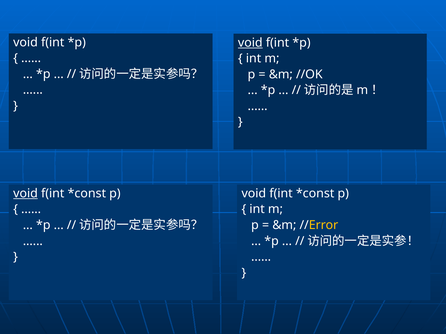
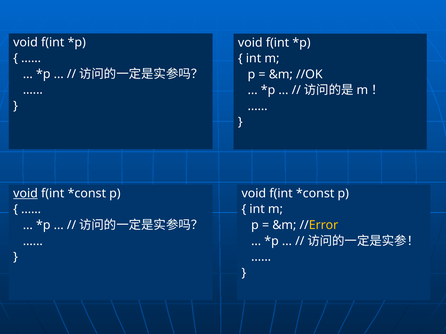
void at (250, 43) underline: present -> none
